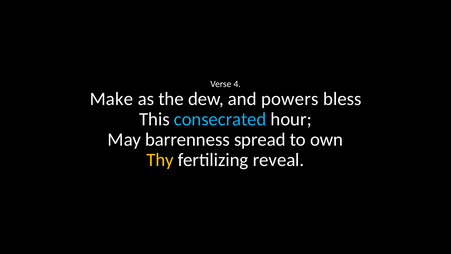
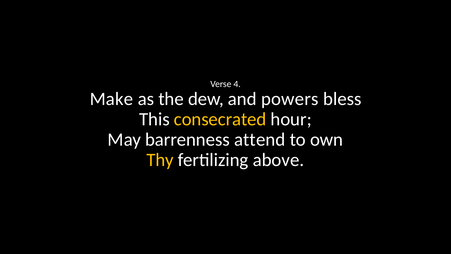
consecrated colour: light blue -> yellow
spread: spread -> attend
reveal: reveal -> above
